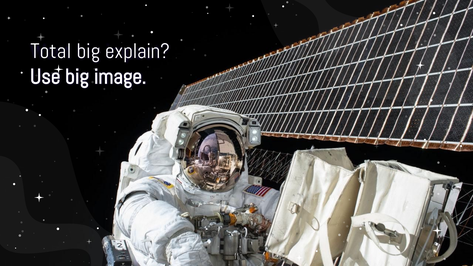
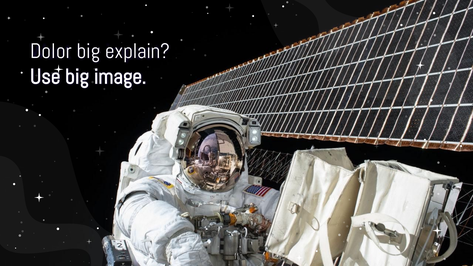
Total: Total -> Dolor
